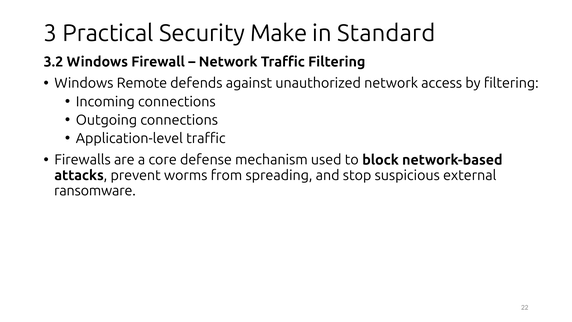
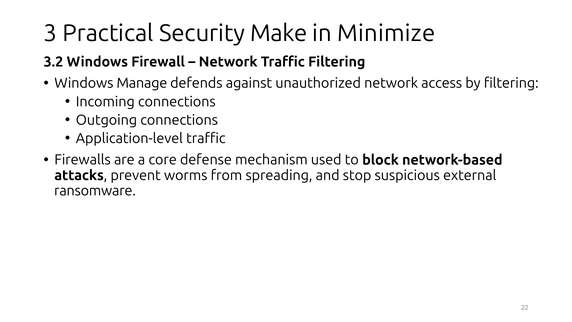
Standard: Standard -> Minimize
Remote: Remote -> Manage
